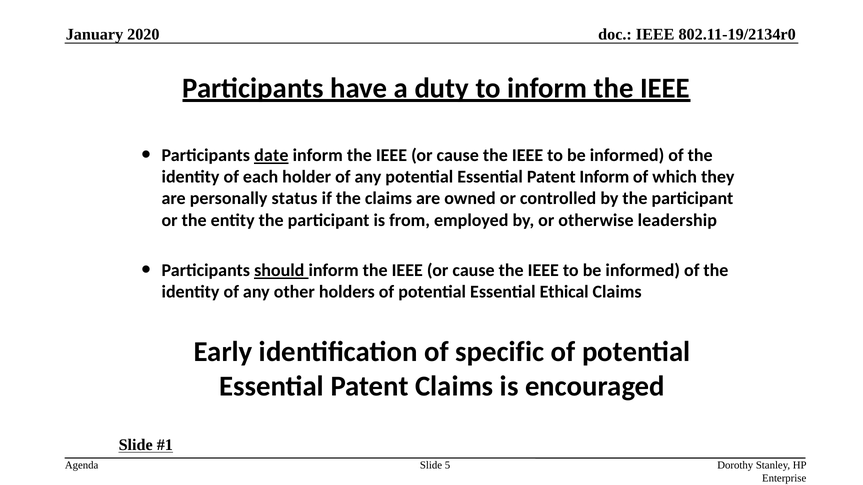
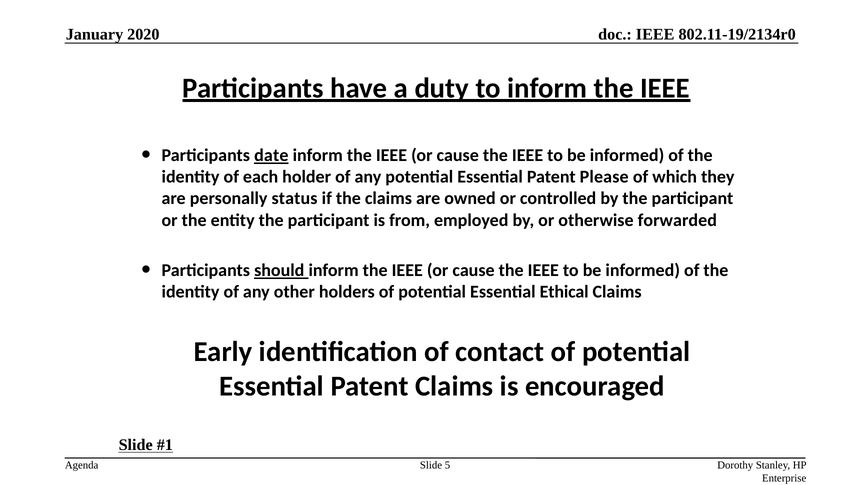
Patent Inform: Inform -> Please
leadership: leadership -> forwarded
specific: specific -> contact
